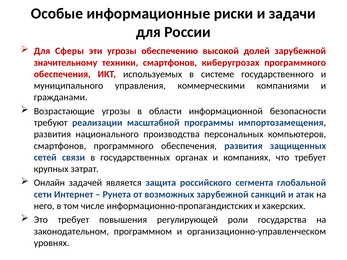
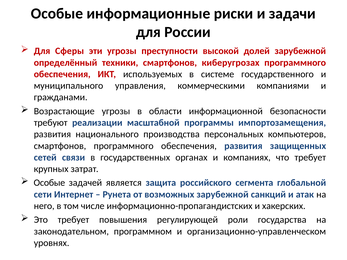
обеспечению: обеспечению -> преступности
значительному: значительному -> определённый
Онлайн at (49, 183): Онлайн -> Особые
